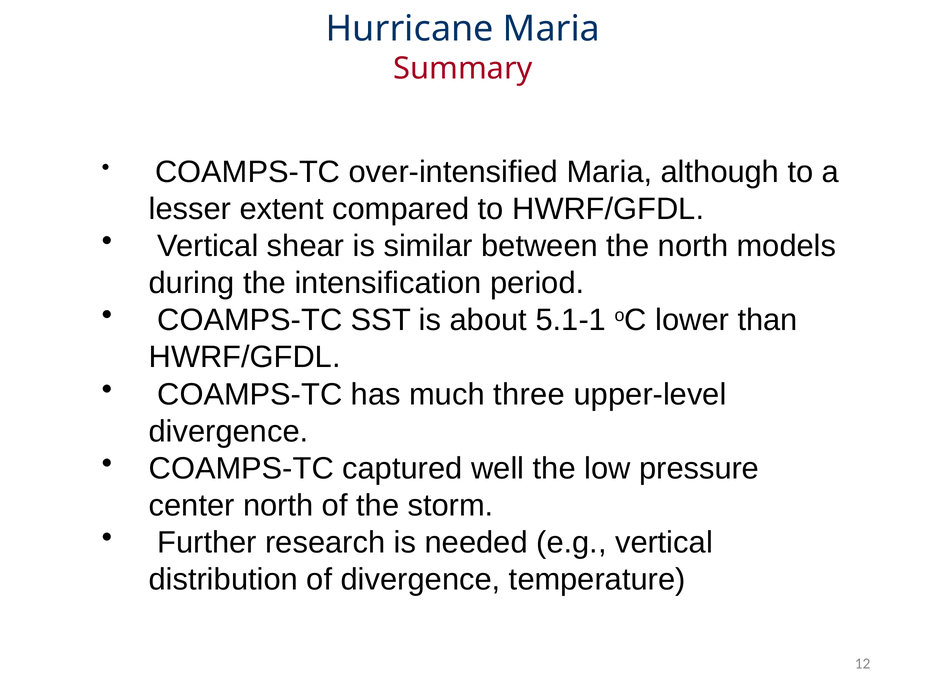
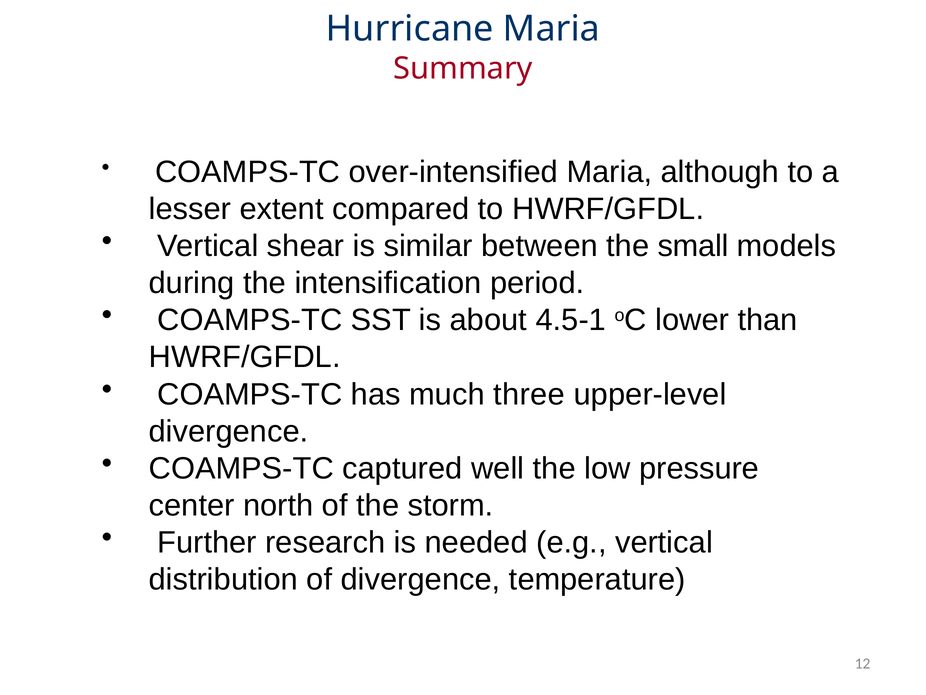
the north: north -> small
5.1-1: 5.1-1 -> 4.5-1
